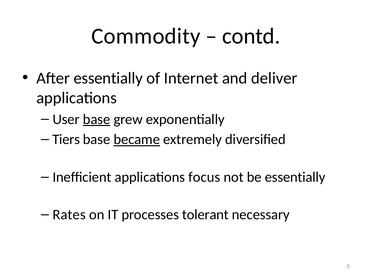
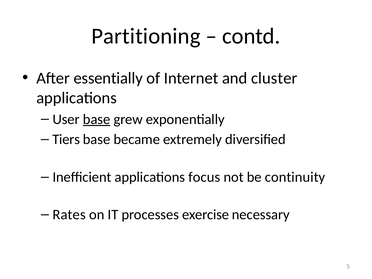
Commodity: Commodity -> Partitioning
deliver: deliver -> cluster
became underline: present -> none
be essentially: essentially -> continuity
tolerant: tolerant -> exercise
